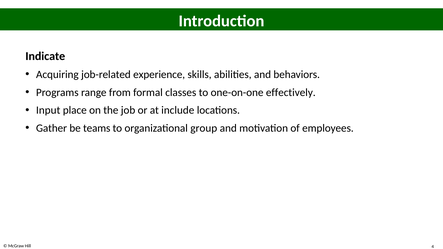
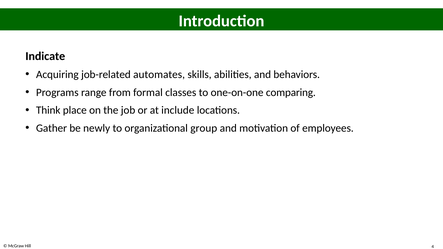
experience: experience -> automates
effectively: effectively -> comparing
Input: Input -> Think
teams: teams -> newly
